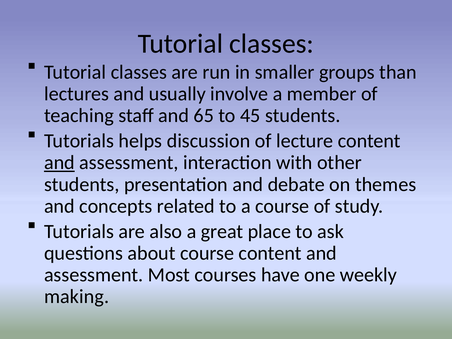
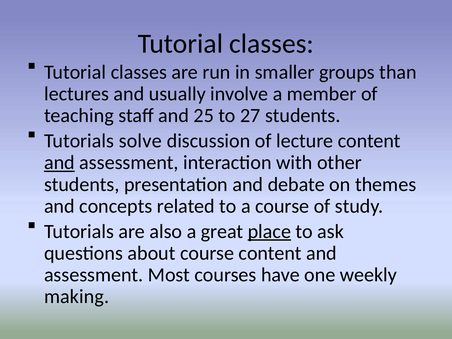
65: 65 -> 25
45: 45 -> 27
helps: helps -> solve
place underline: none -> present
